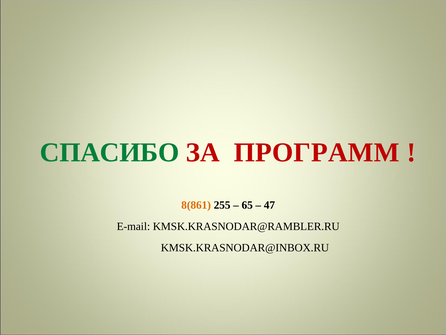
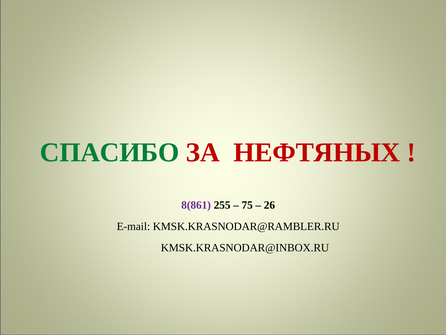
ПРОГРАММ: ПРОГРАММ -> НЕФТЯНЫХ
8(861 colour: orange -> purple
65: 65 -> 75
47: 47 -> 26
